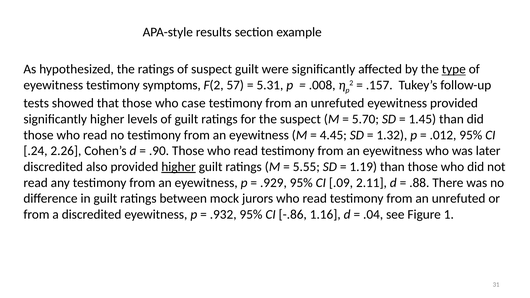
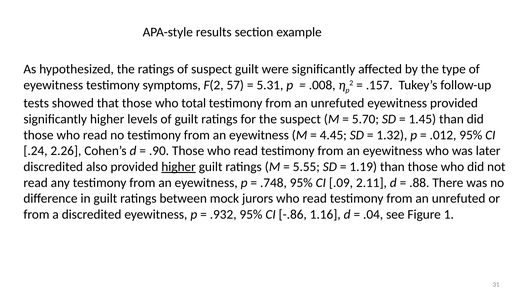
type underline: present -> none
case: case -> total
.929: .929 -> .748
